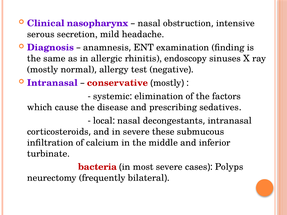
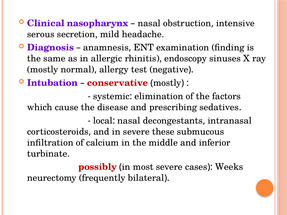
Intranasal at (52, 83): Intranasal -> Intubation
bacteria: bacteria -> possibly
Polyps: Polyps -> Weeks
